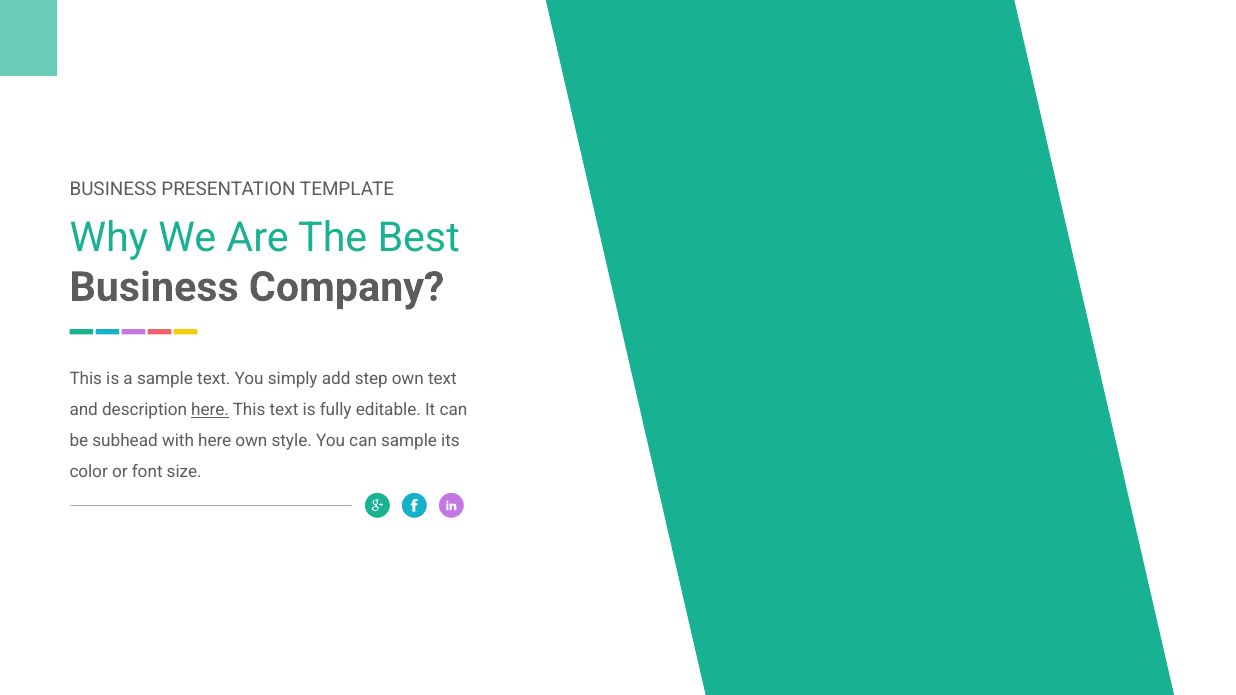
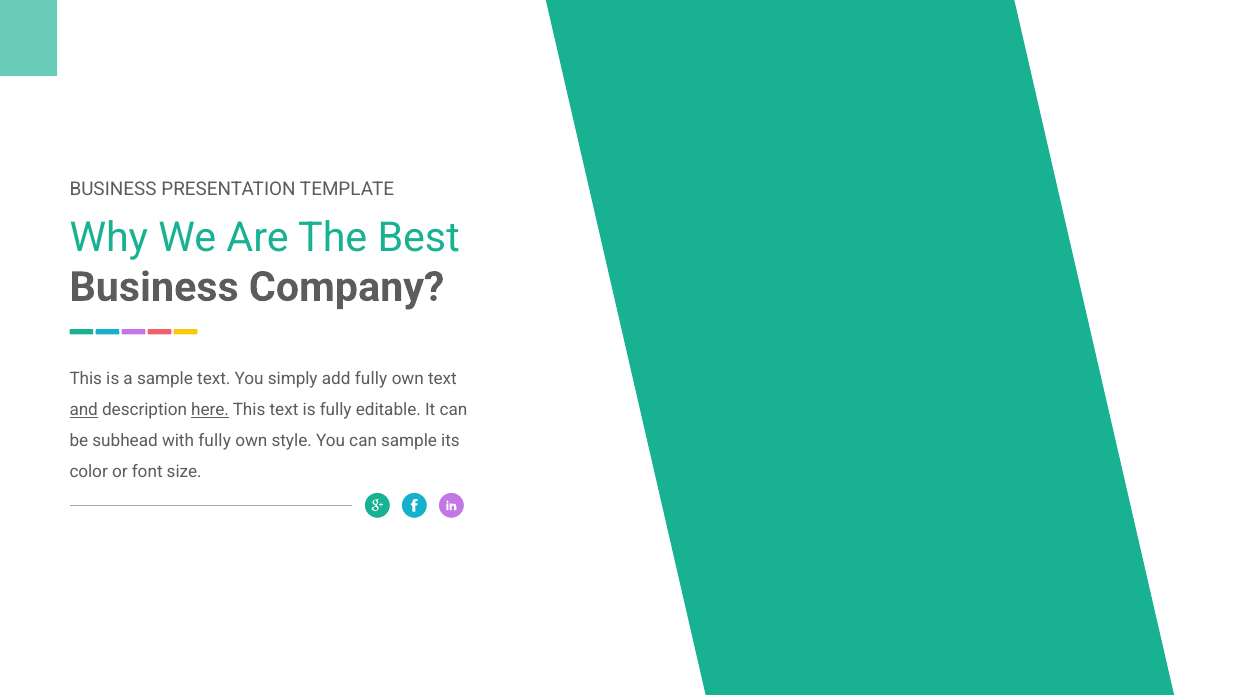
add step: step -> fully
and underline: none -> present
with here: here -> fully
